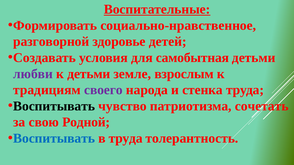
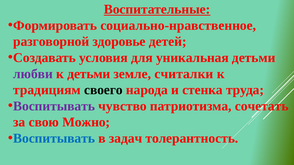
самобытная: самобытная -> уникальная
взрослым: взрослым -> считалки
своего colour: purple -> black
Воспитывать at (54, 106) colour: black -> purple
Родной: Родной -> Можно
в труда: труда -> задач
